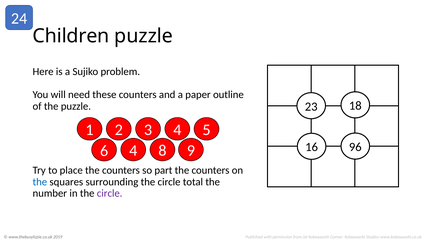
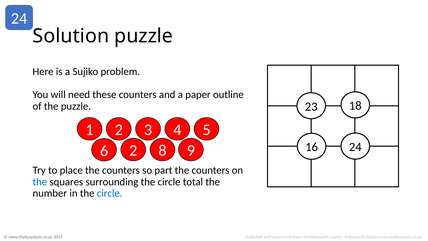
Children: Children -> Solution
16 96: 96 -> 24
6 4: 4 -> 2
circle at (110, 193) colour: purple -> blue
